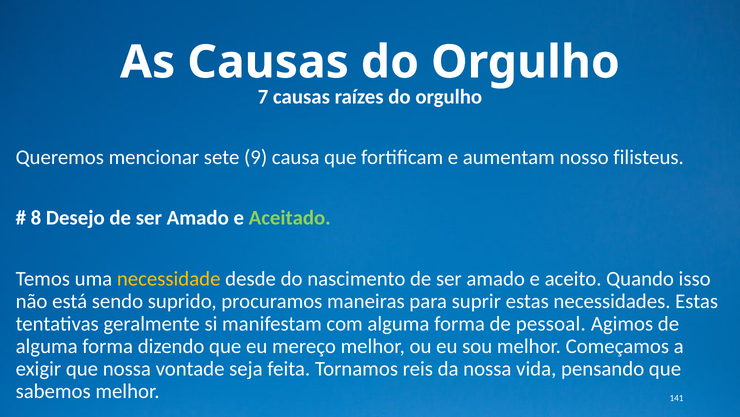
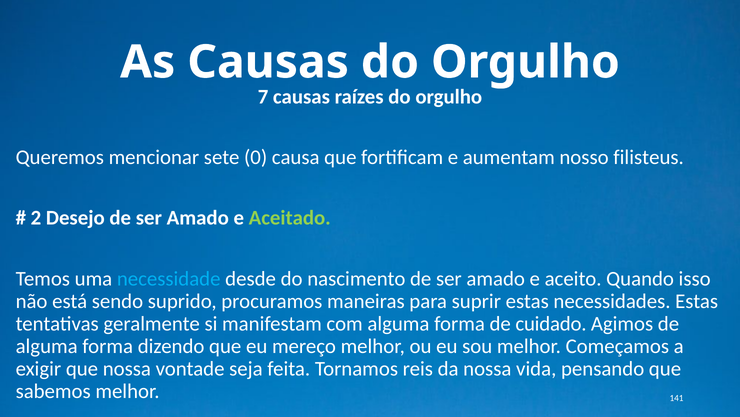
9: 9 -> 0
8: 8 -> 2
necessidade colour: yellow -> light blue
pessoal: pessoal -> cuidado
